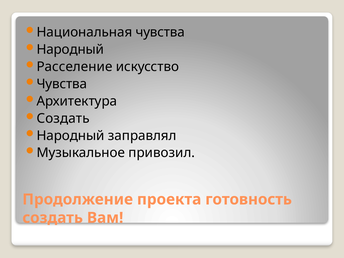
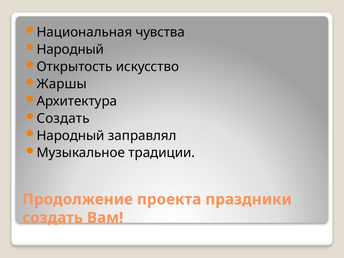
Расселение: Расселение -> Открытость
Чувства at (62, 84): Чувства -> Жаршы
привозил: привозил -> традиции
готовность: готовность -> праздники
